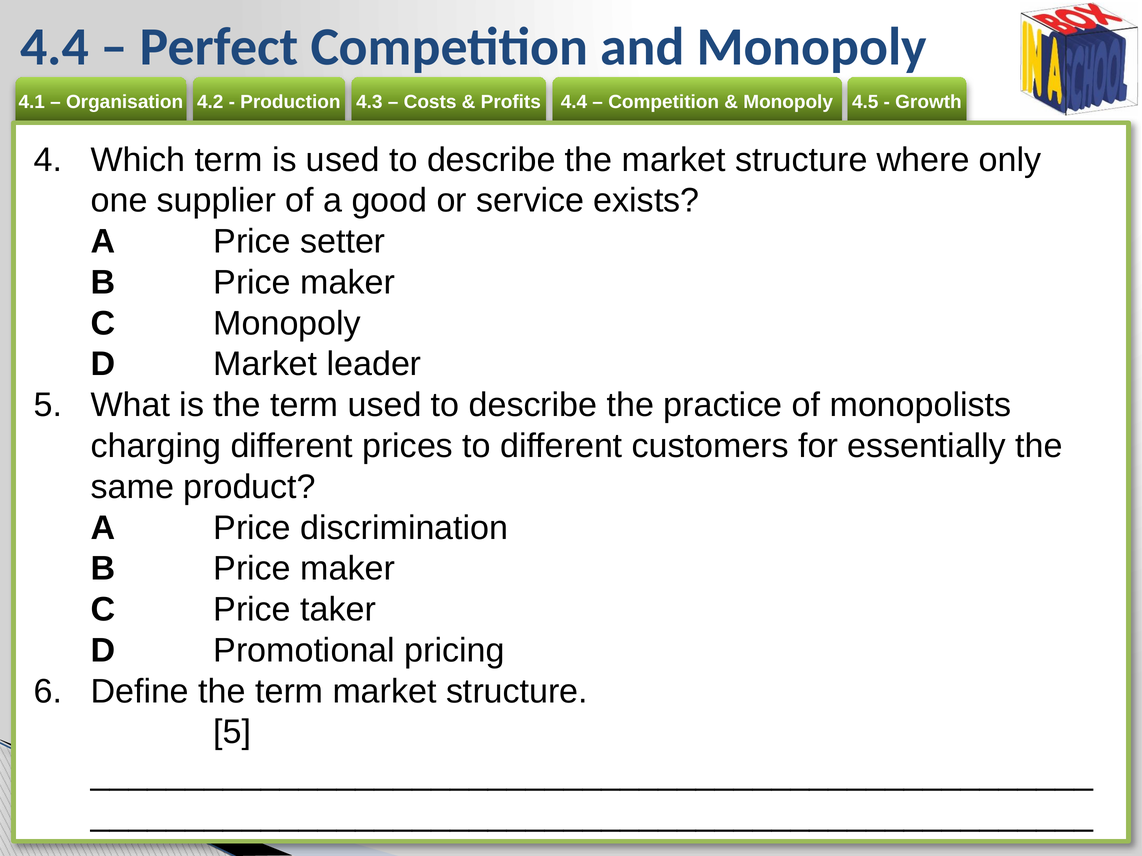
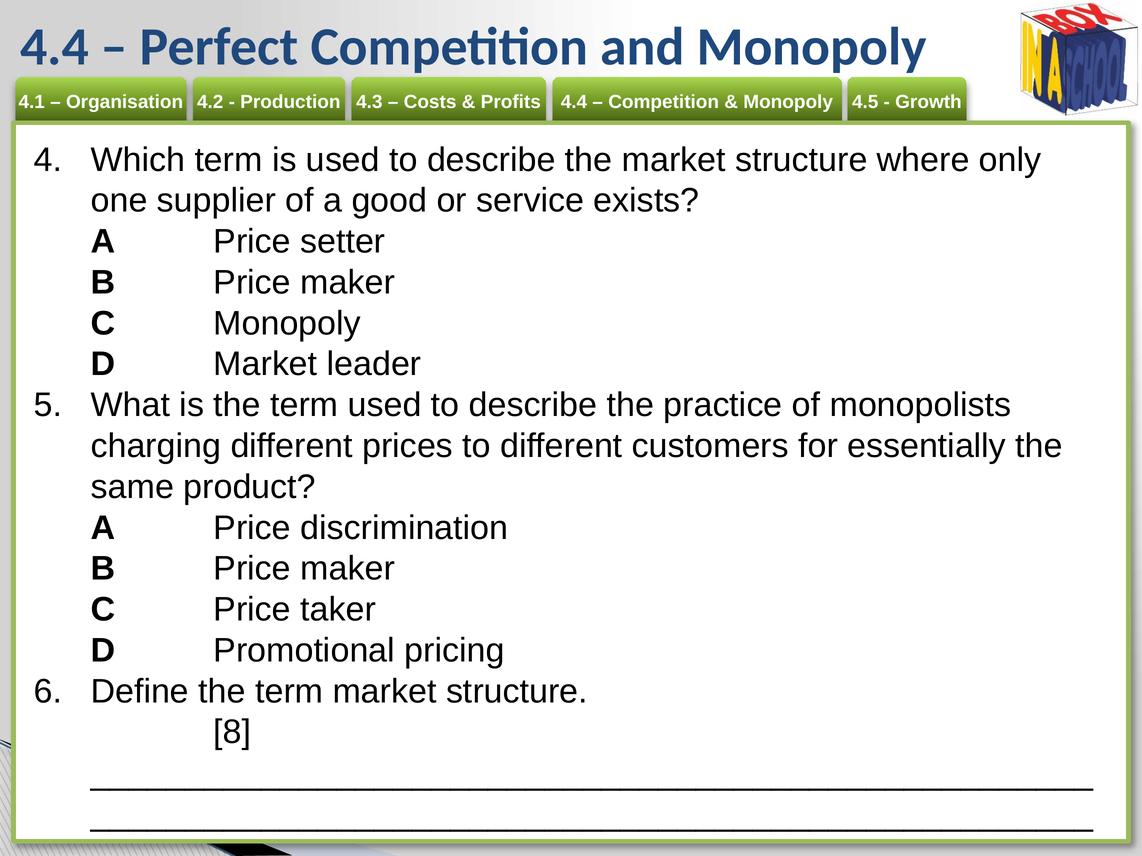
5 at (232, 733): 5 -> 8
